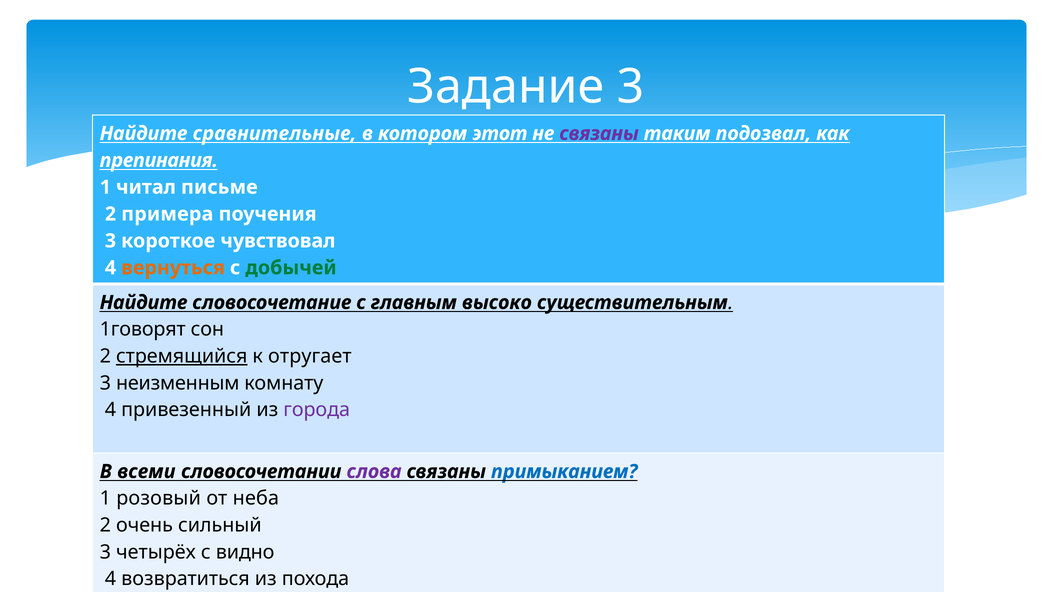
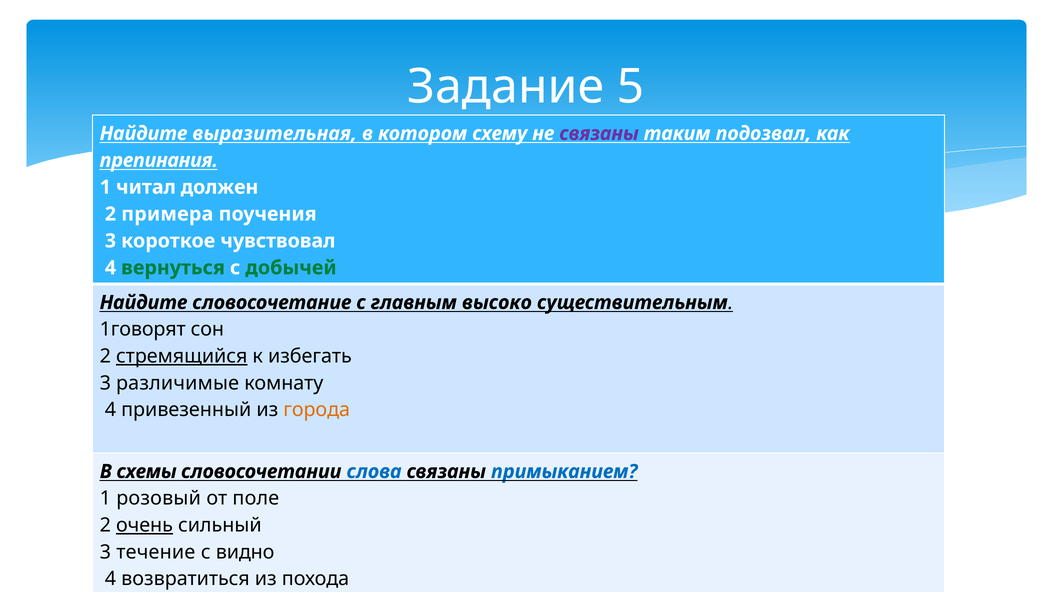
Задание 3: 3 -> 5
сравнительные: сравнительные -> выразительная
этот: этот -> схему
письме: письме -> должен
вернуться colour: orange -> green
отругает: отругает -> избегать
неизменным: неизменным -> различимые
города colour: purple -> orange
всеми: всеми -> схемы
слова colour: purple -> blue
неба: неба -> поле
очень underline: none -> present
четырёх: четырёх -> течение
